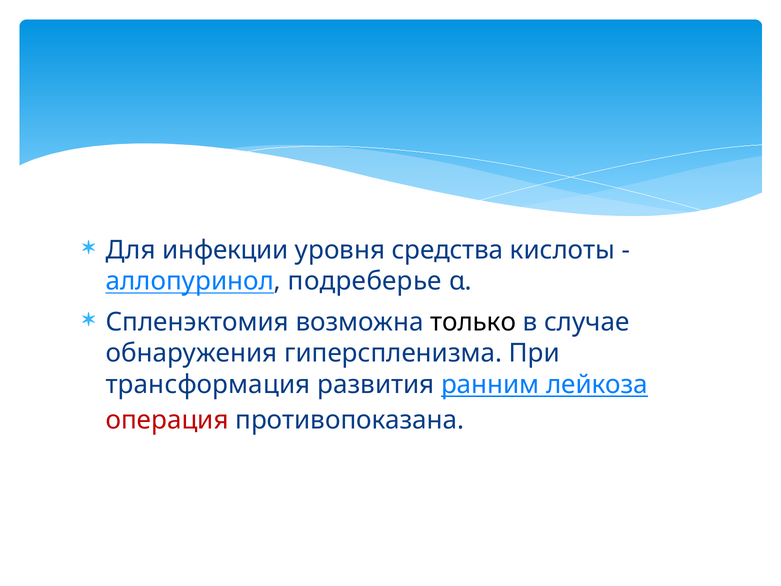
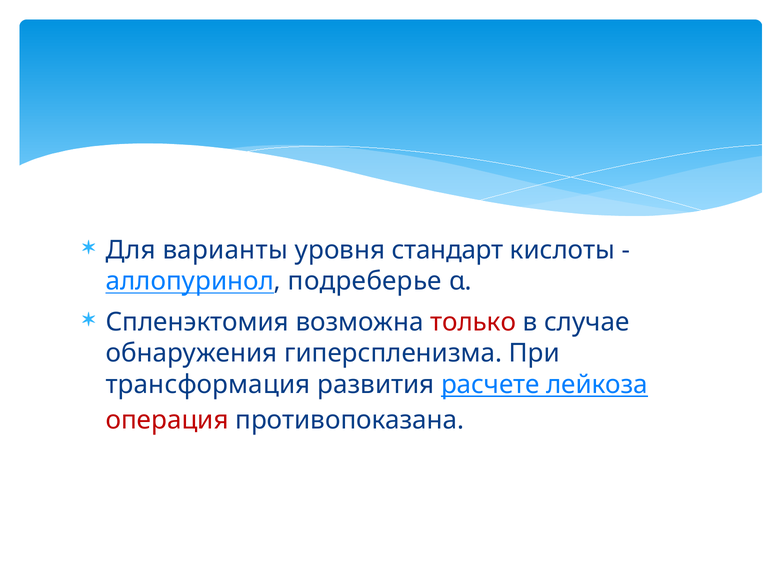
инфекции: инфекции -> варианты
средства: средства -> стандарт
только colour: black -> red
ранним: ранним -> расчете
